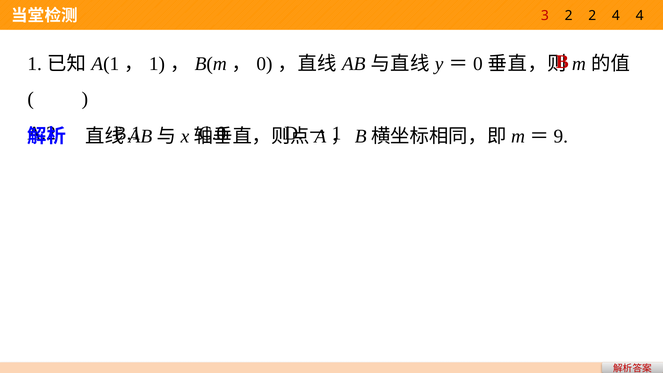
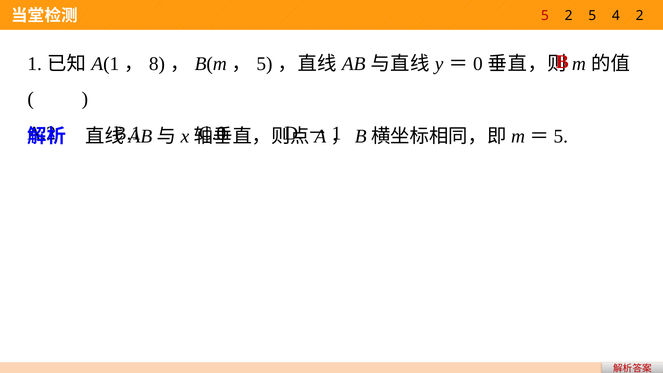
3 at (545, 16): 3 -> 5
2 2: 2 -> 5
4 4: 4 -> 2
1 at (157, 64): 1 -> 8
0 at (264, 64): 0 -> 5
9 at (561, 137): 9 -> 5
